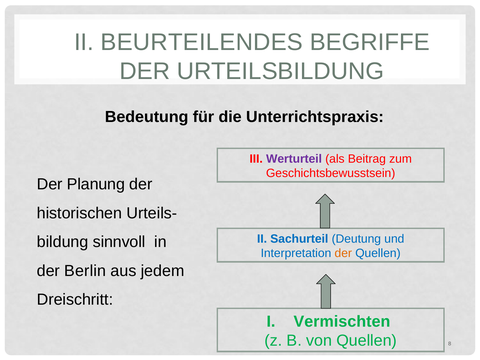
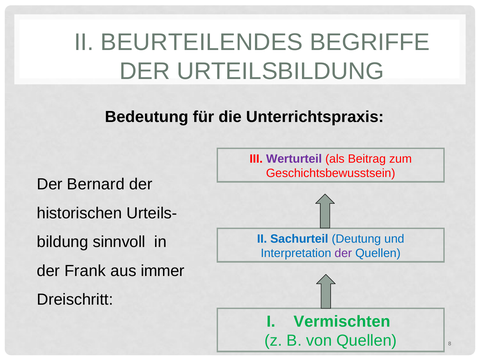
Planung: Planung -> Bernard
der at (343, 253) colour: orange -> purple
Berlin: Berlin -> Frank
jedem: jedem -> immer
